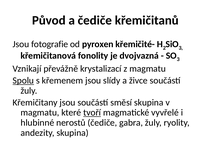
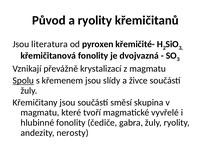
a čediče: čediče -> ryolity
fotografie: fotografie -> literatura
tvoří underline: present -> none
hlubinné nerostů: nerostů -> fonolity
andezity skupina: skupina -> nerosty
